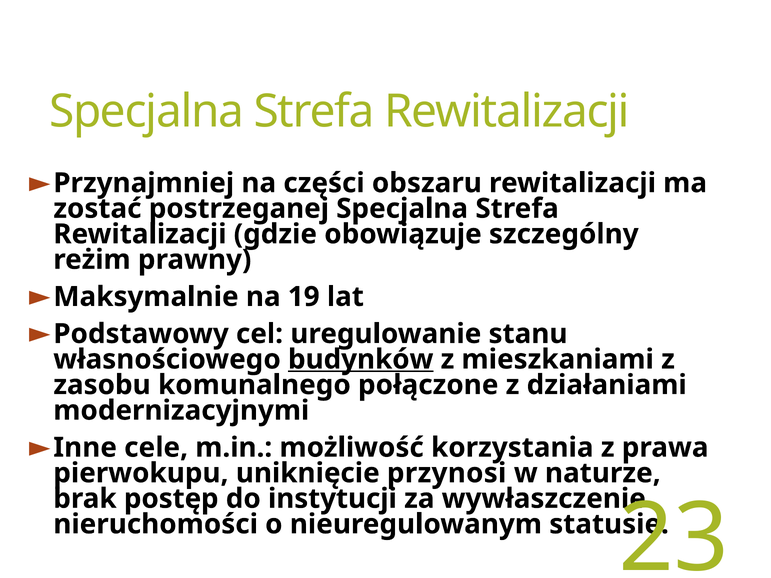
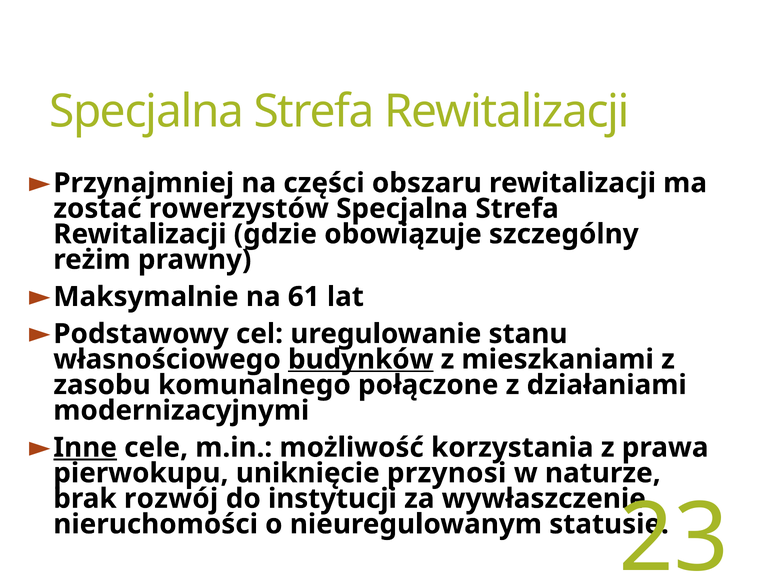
postrzeganej: postrzeganej -> rowerzystów
19: 19 -> 61
Inne underline: none -> present
postęp: postęp -> rozwój
